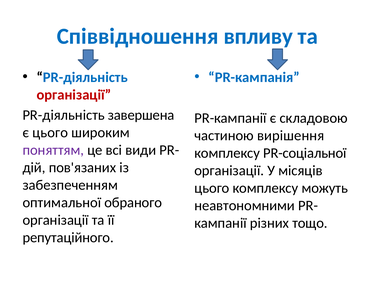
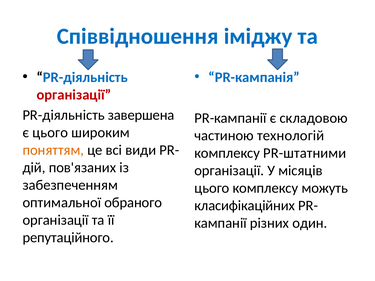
впливу: впливу -> іміджу
вирішення: вирішення -> технологій
поняттям colour: purple -> orange
PR-соціальної: PR-соціальної -> PR-штатними
неавтономними: неавтономними -> класифікаційних
тощо: тощо -> один
